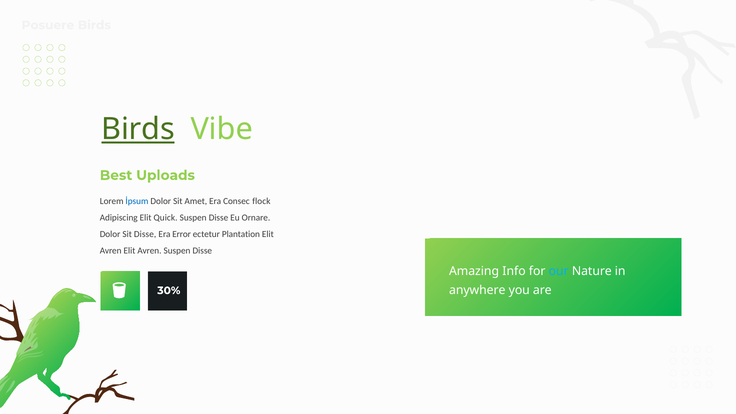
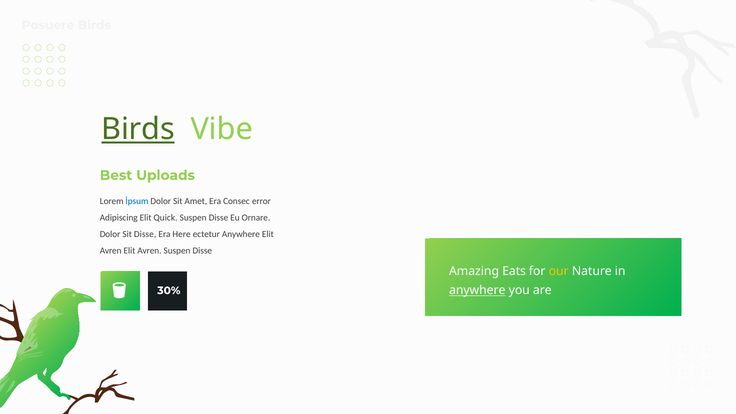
flock: flock -> error
Error: Error -> Here
ectetur Plantation: Plantation -> Anywhere
Info: Info -> Eats
our colour: light blue -> yellow
anywhere at (477, 290) underline: none -> present
